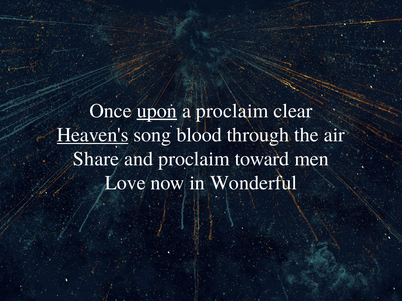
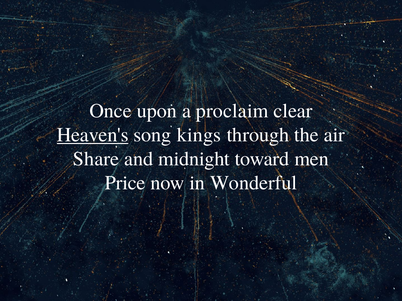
upon underline: present -> none
blood: blood -> kings
and proclaim: proclaim -> midnight
Love: Love -> Price
